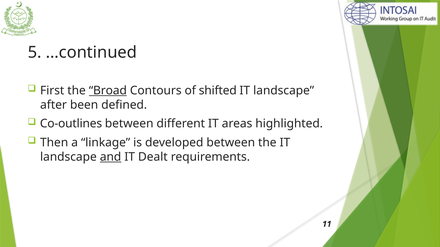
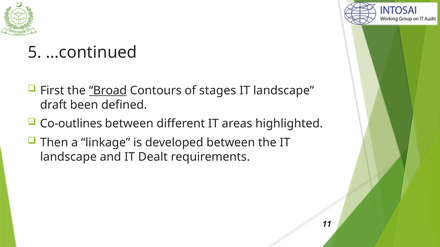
shifted: shifted -> stages
after: after -> draft
and underline: present -> none
